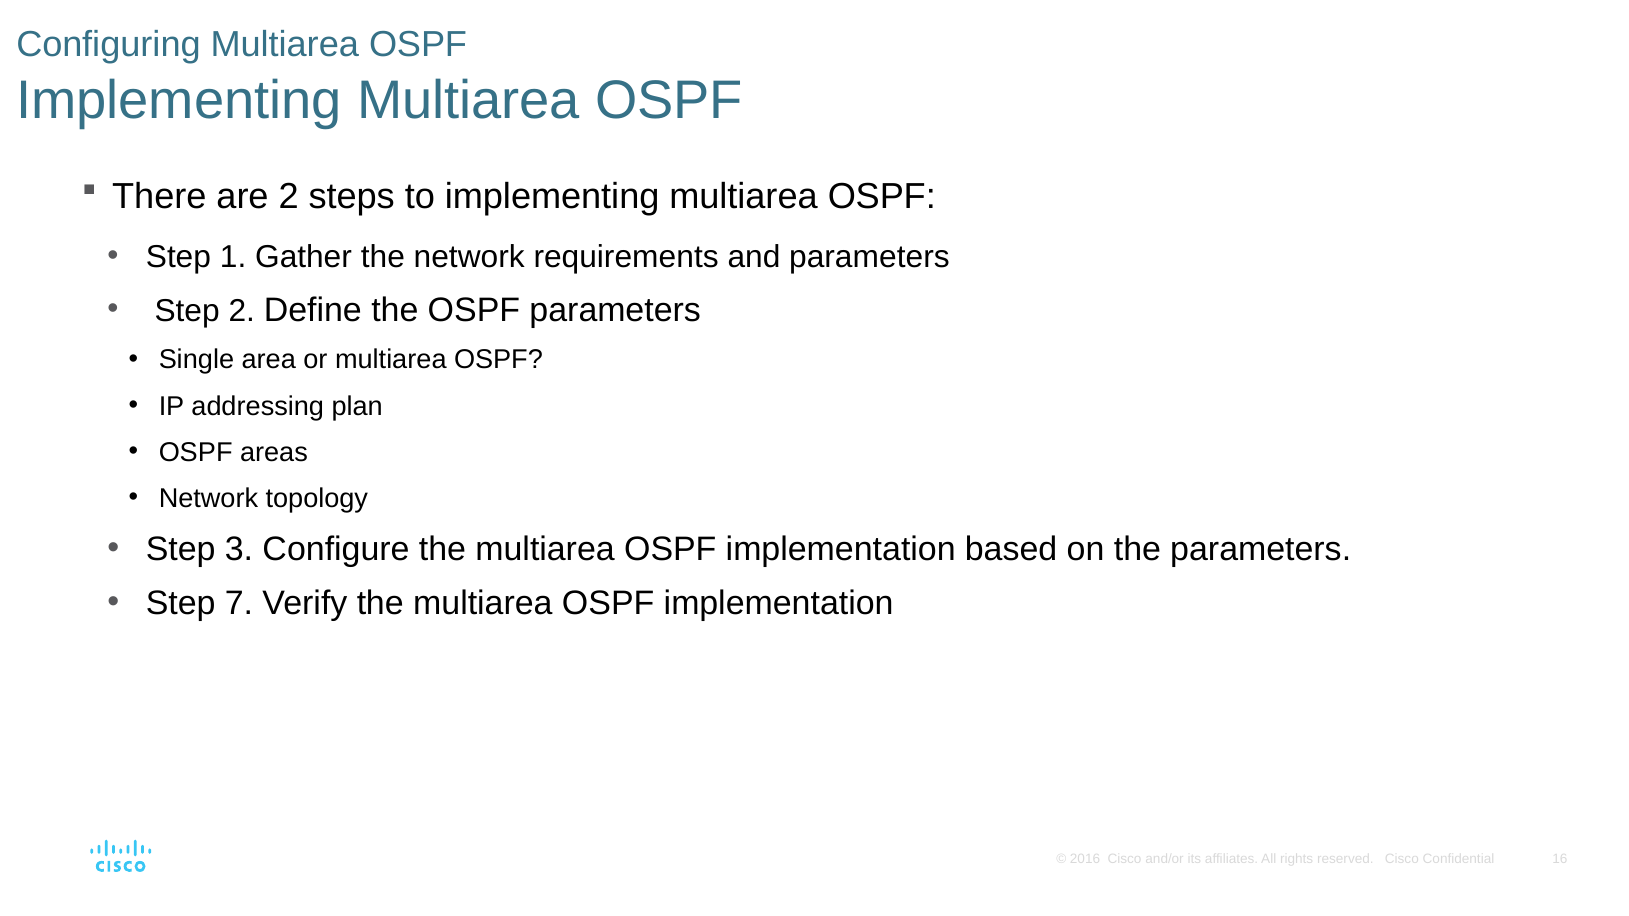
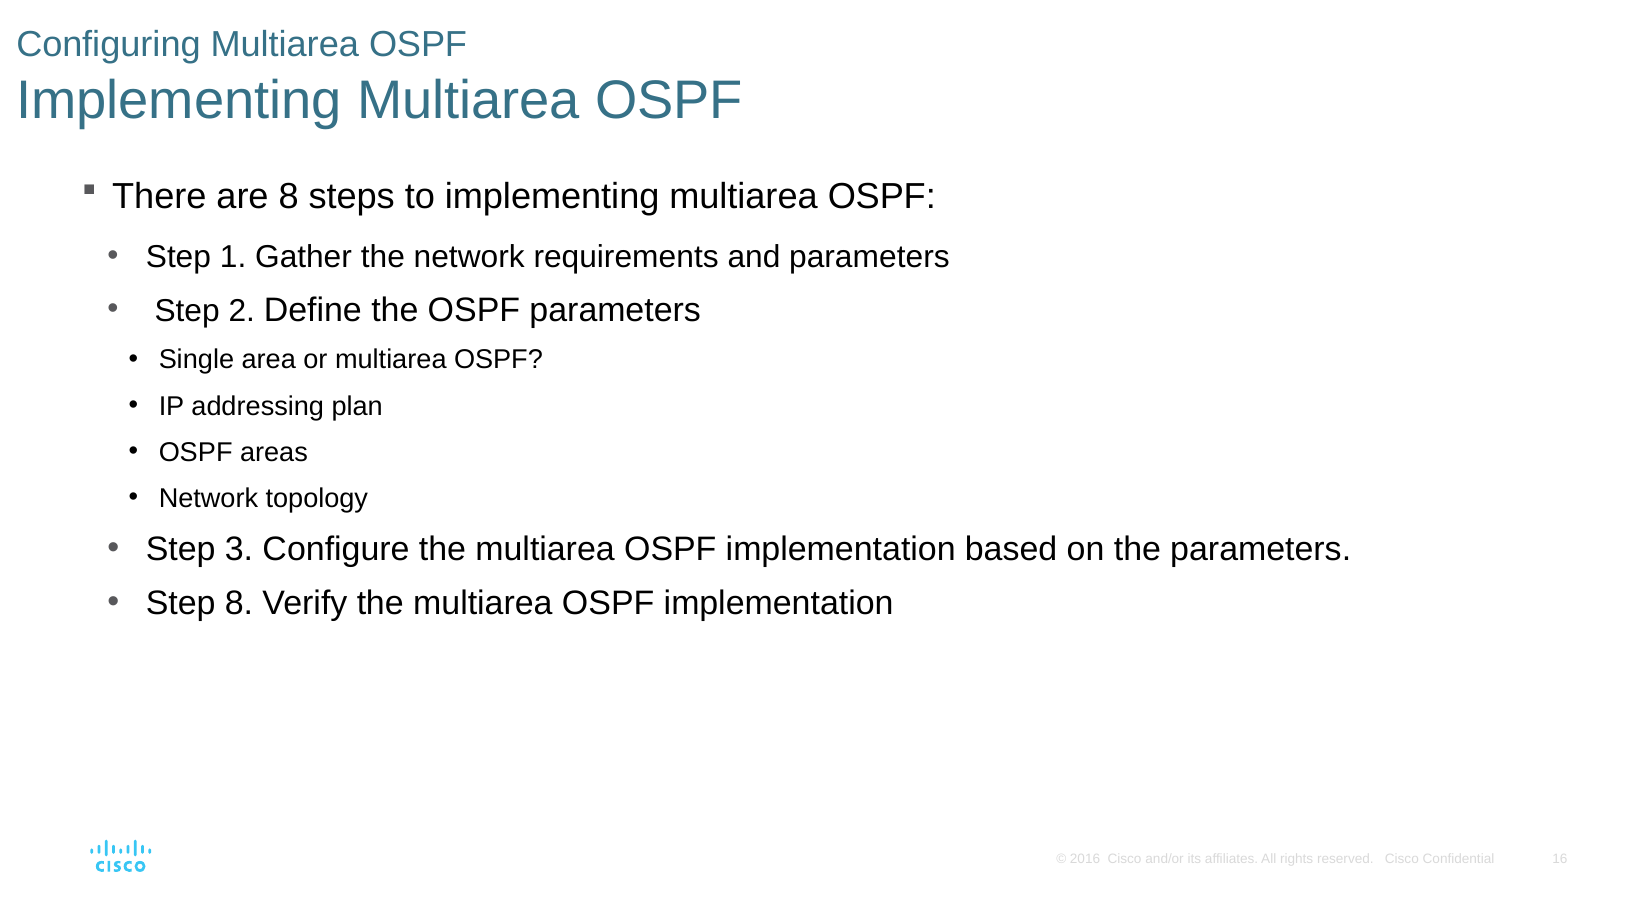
are 2: 2 -> 8
Step 7: 7 -> 8
